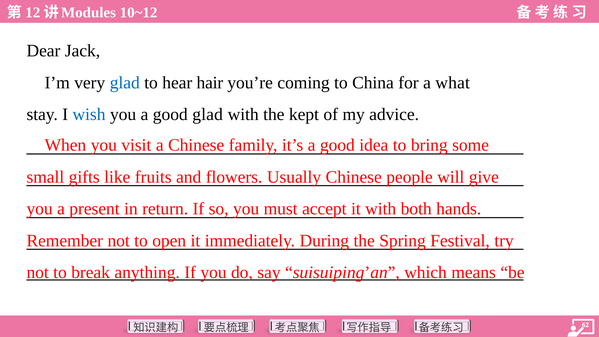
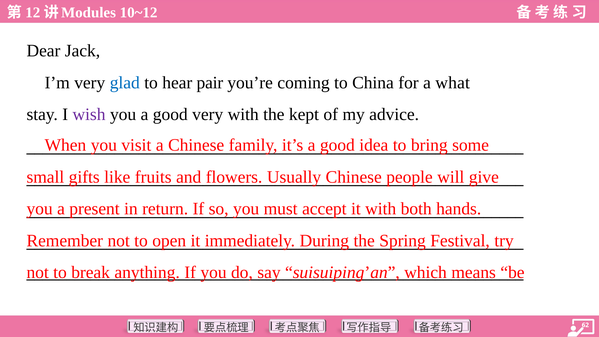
hair: hair -> pair
wish colour: blue -> purple
good glad: glad -> very
